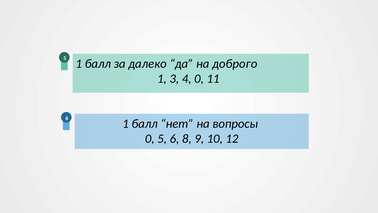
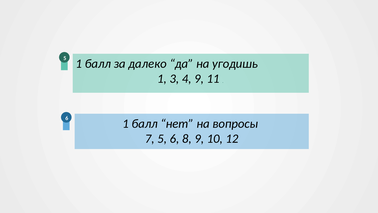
доброго: доброго -> угодишь
4 0: 0 -> 9
0 at (150, 139): 0 -> 7
